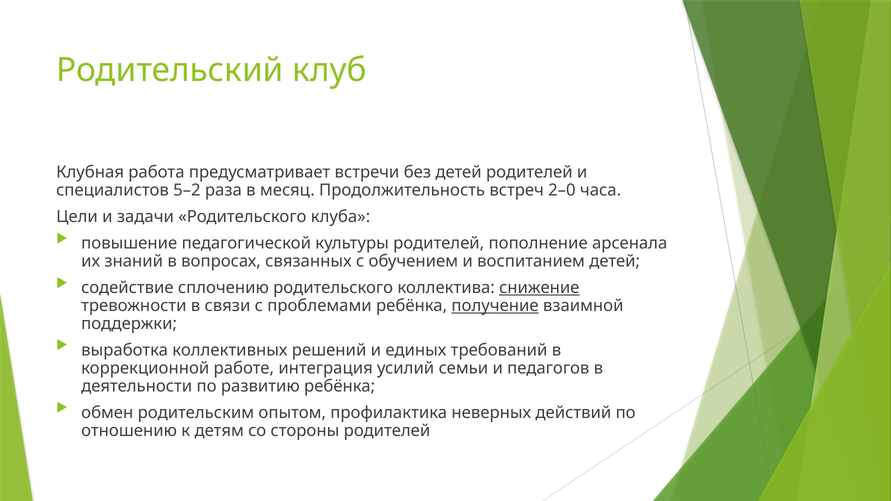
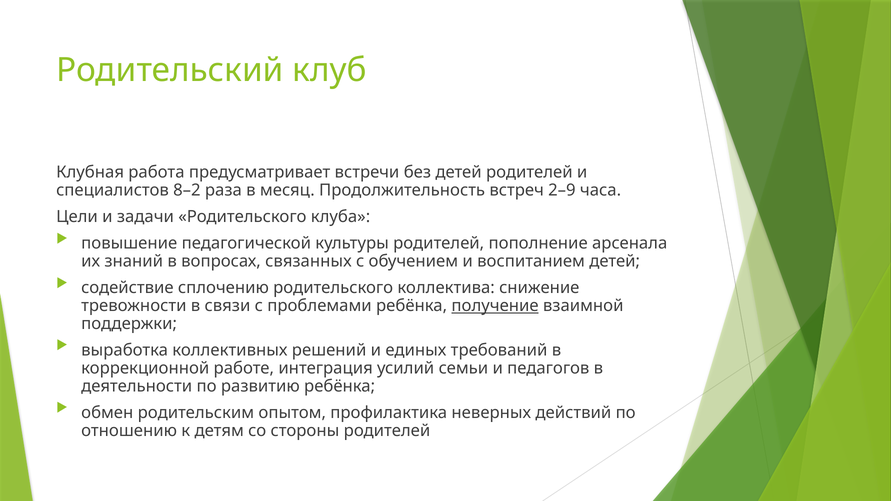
5–2: 5–2 -> 8–2
2–0: 2–0 -> 2–9
снижение underline: present -> none
